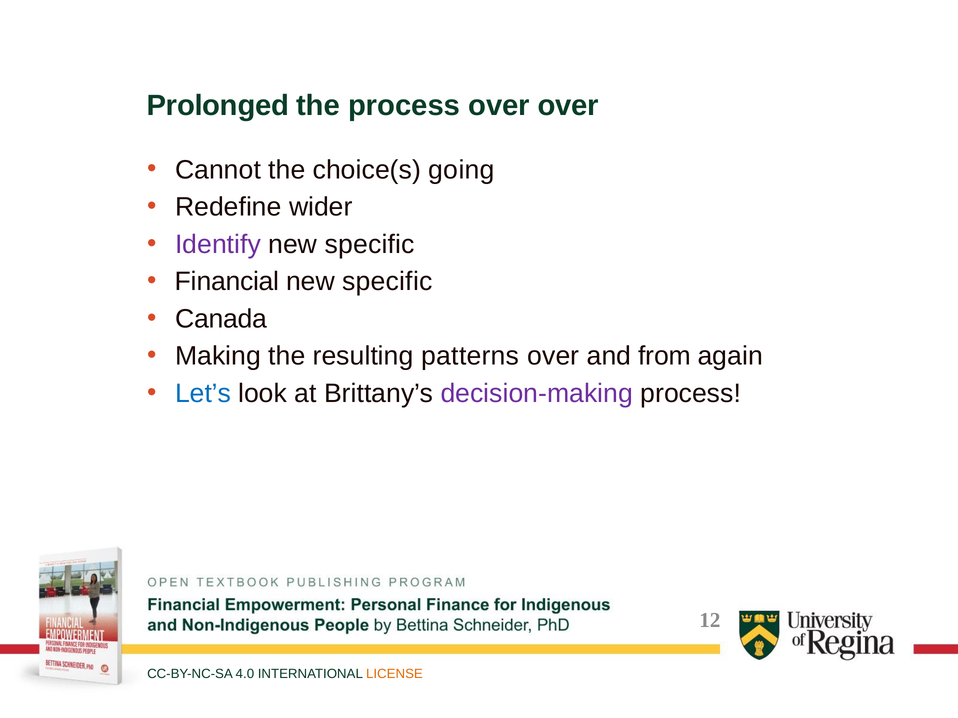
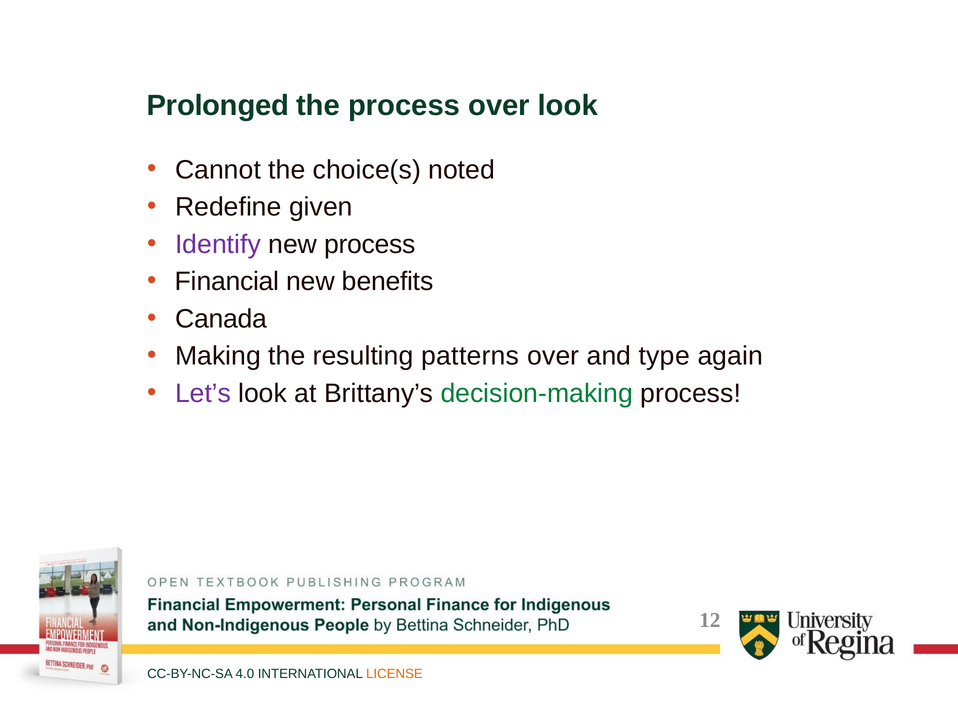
over over: over -> look
going: going -> noted
wider: wider -> given
specific at (370, 244): specific -> process
specific at (387, 282): specific -> benefits
from: from -> type
Let’s colour: blue -> purple
decision-making colour: purple -> green
